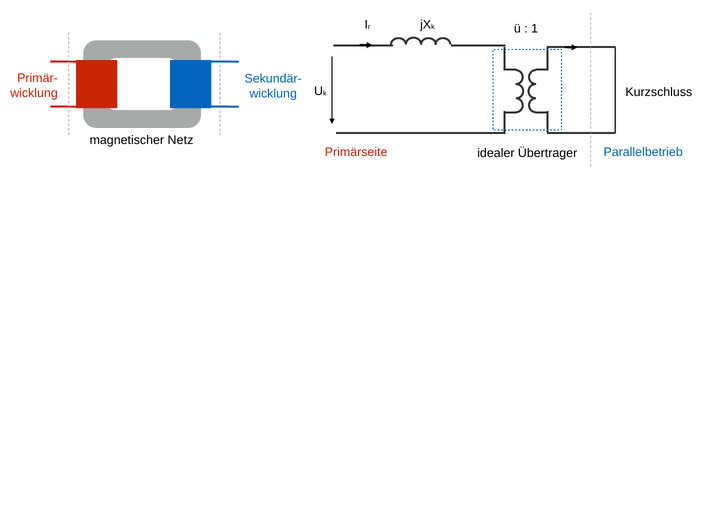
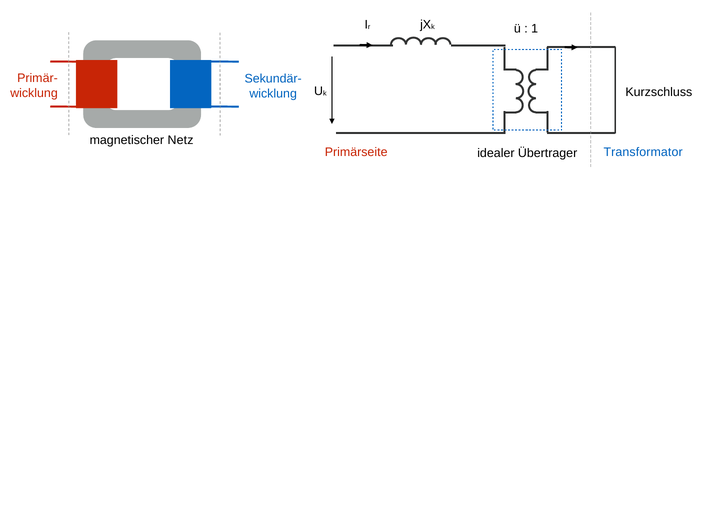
Parallelbetrieb: Parallelbetrieb -> Transformator
